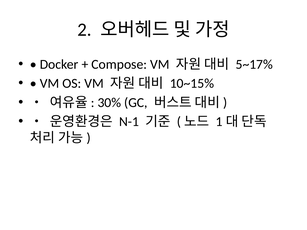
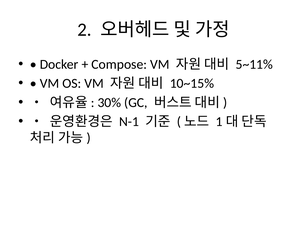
5~17%: 5~17% -> 5~11%
